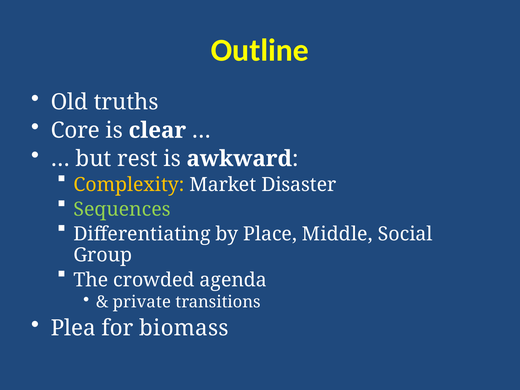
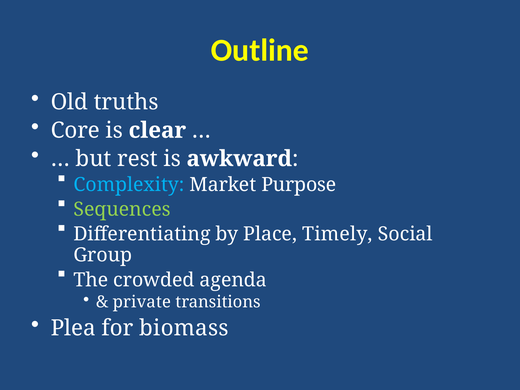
Complexity colour: yellow -> light blue
Disaster: Disaster -> Purpose
Middle: Middle -> Timely
